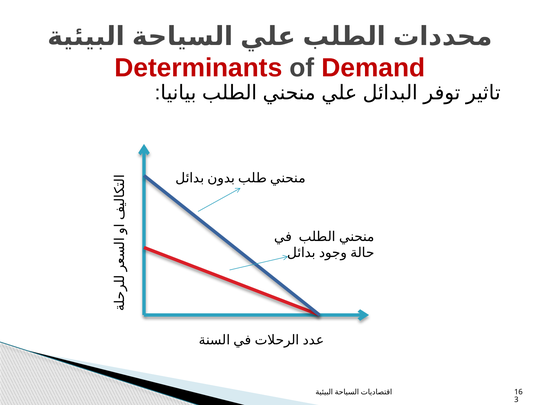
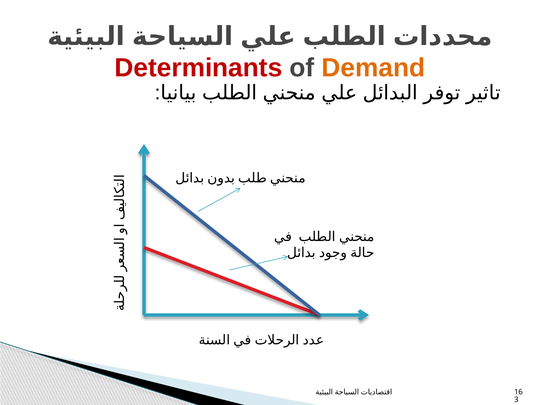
Demand colour: red -> orange
